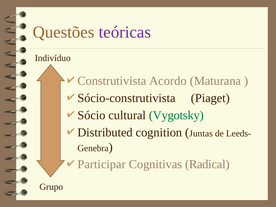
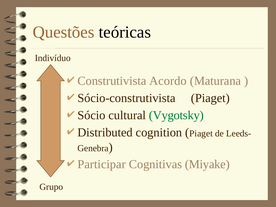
teóricas colour: purple -> black
Juntas at (201, 133): Juntas -> Piaget
Radical: Radical -> Miyake
